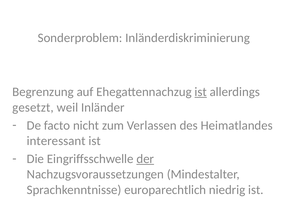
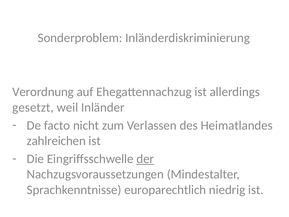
Begrenzung: Begrenzung -> Verordnung
ist at (201, 92) underline: present -> none
interessant: interessant -> zahlreichen
